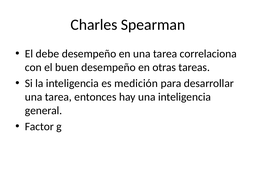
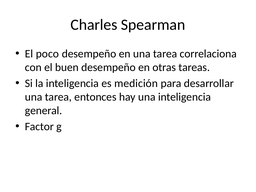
debe: debe -> poco
